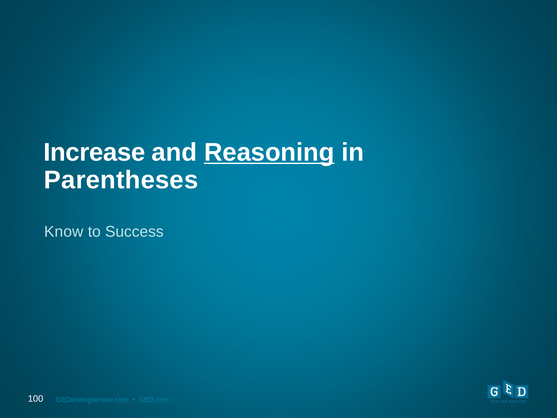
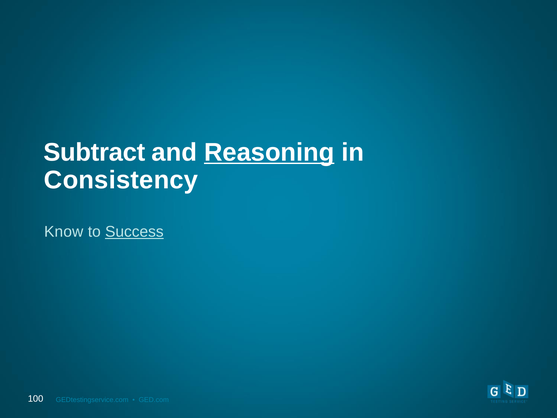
Increase: Increase -> Subtract
Parentheses: Parentheses -> Consistency
Success underline: none -> present
